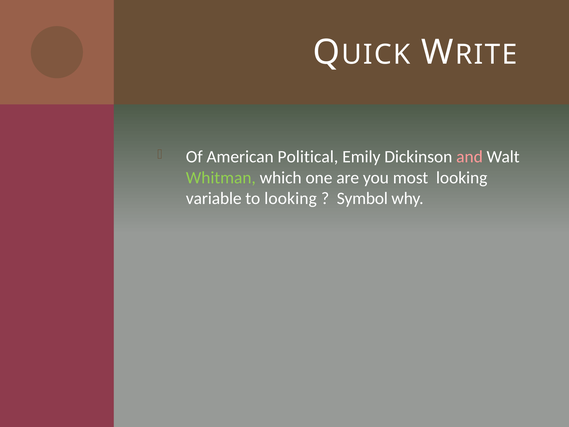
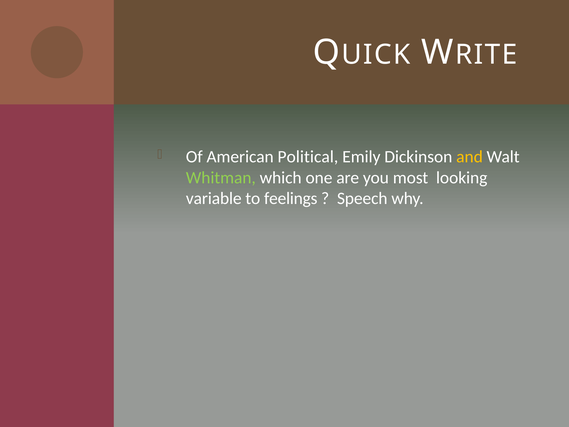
and colour: pink -> yellow
to looking: looking -> feelings
Symbol: Symbol -> Speech
